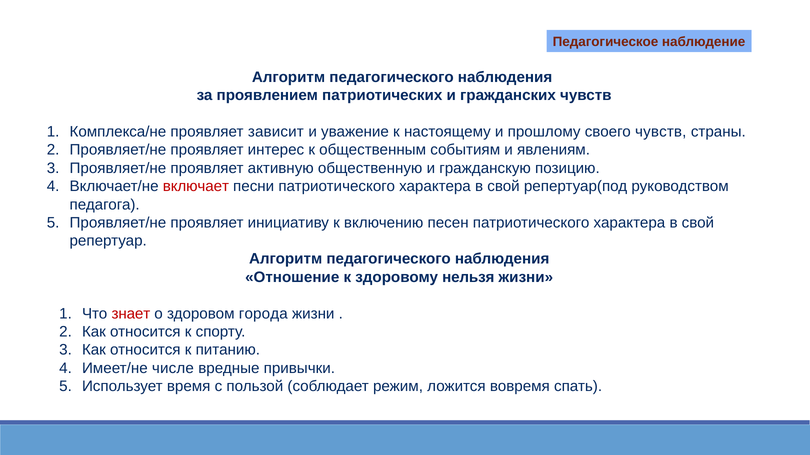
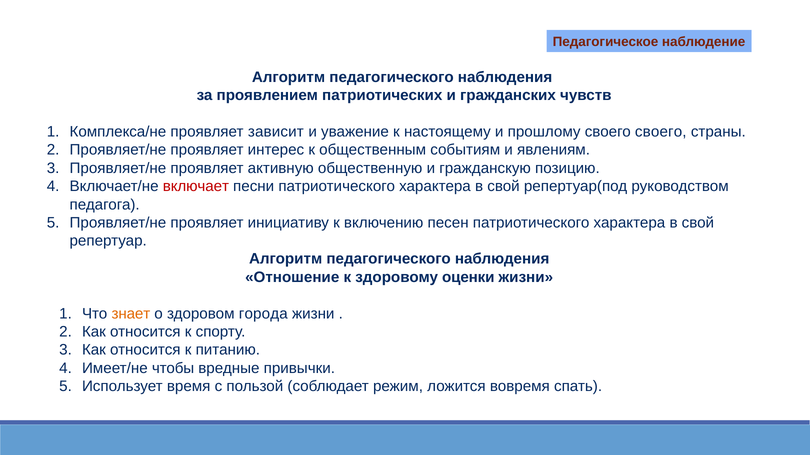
своего чувств: чувств -> своего
нельзя: нельзя -> оценки
знает colour: red -> orange
числе: числе -> чтобы
